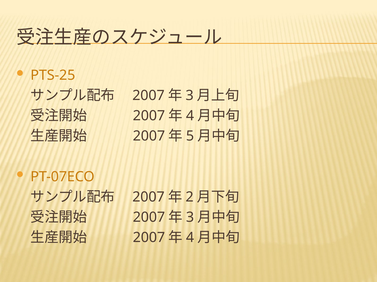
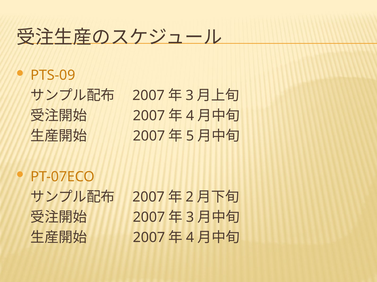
PTS-25: PTS-25 -> PTS-09
